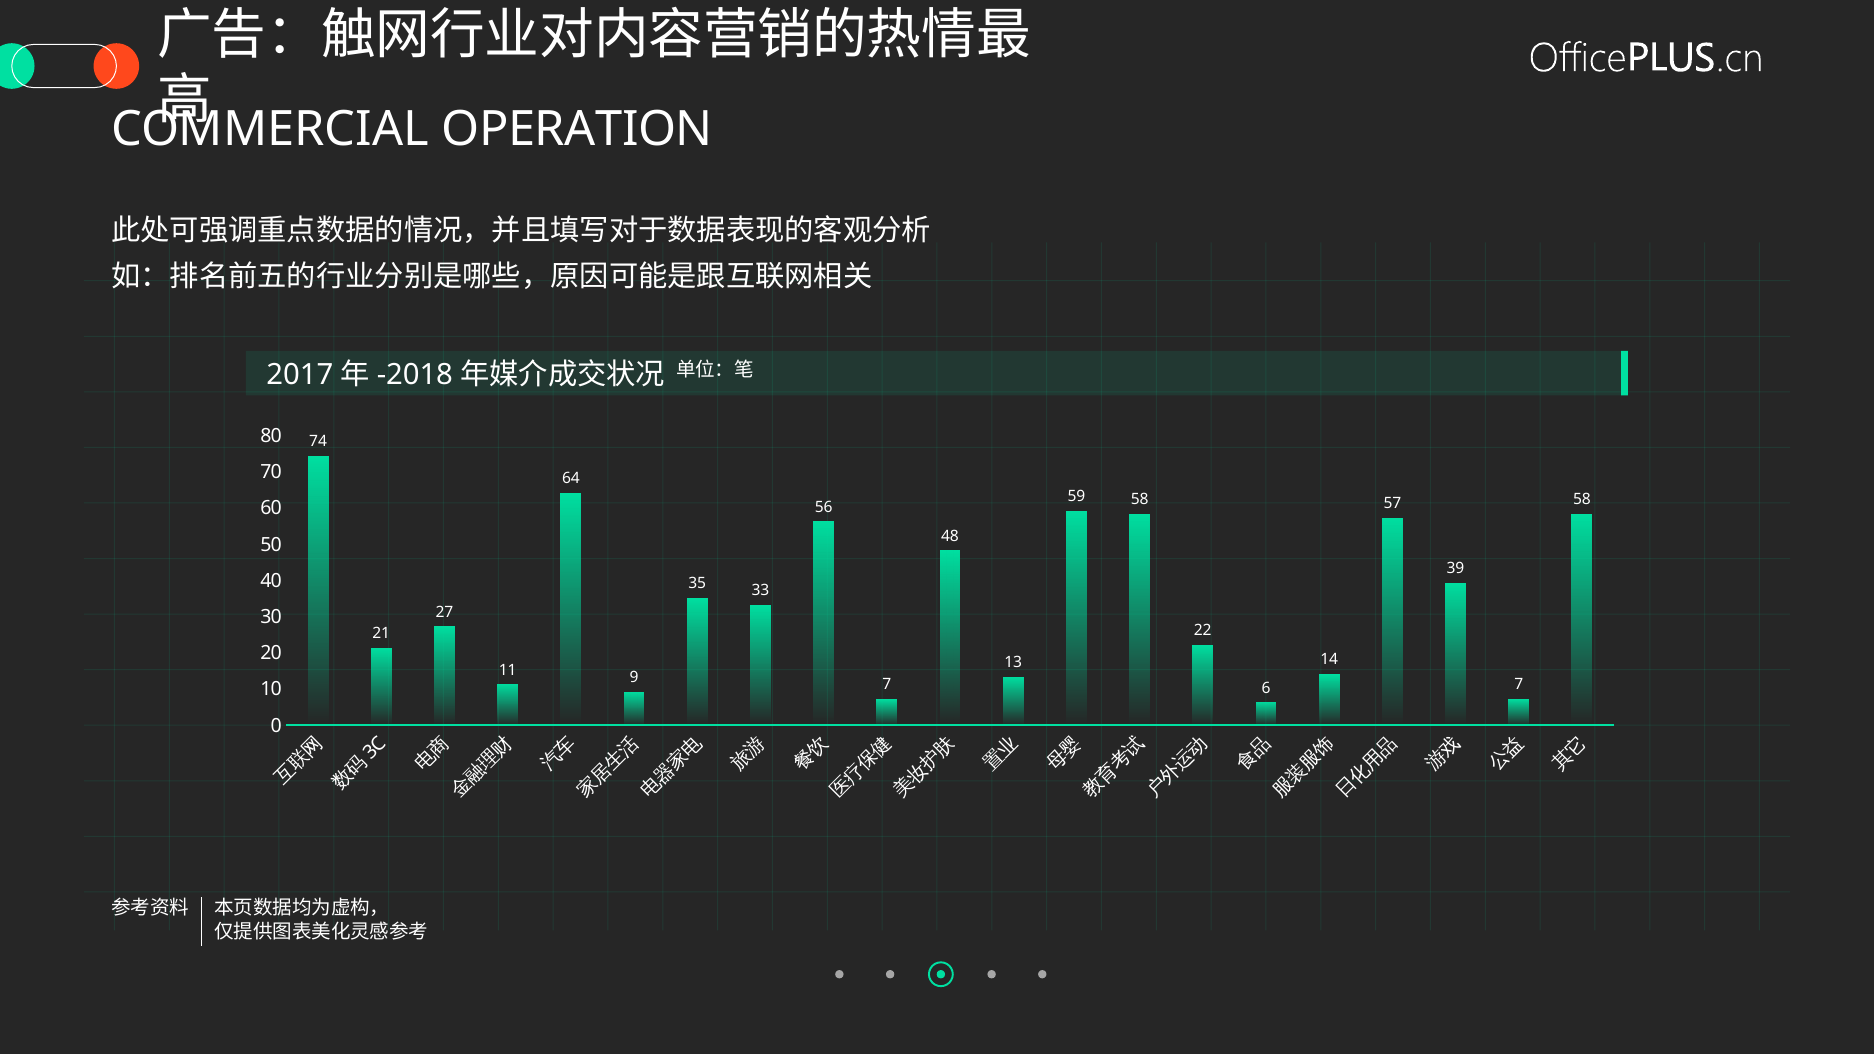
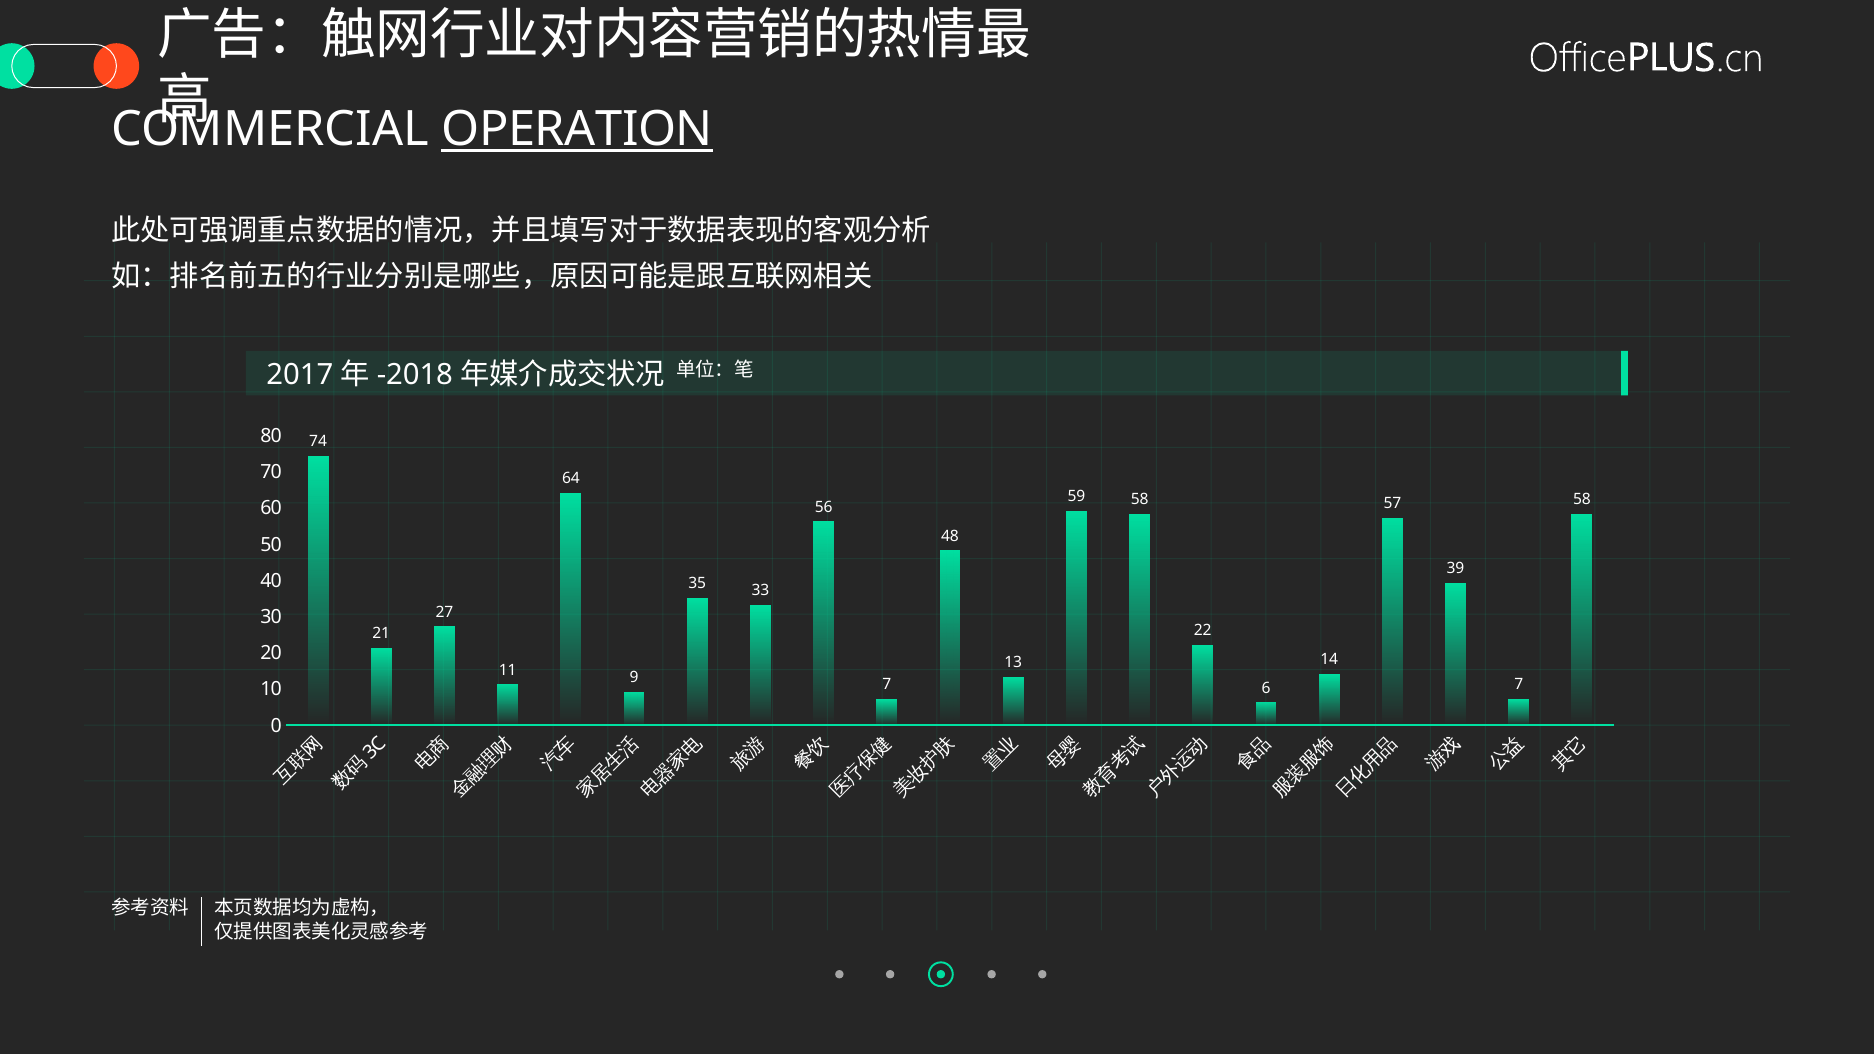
OPERATION underline: none -> present
